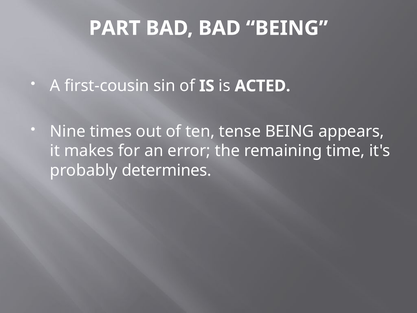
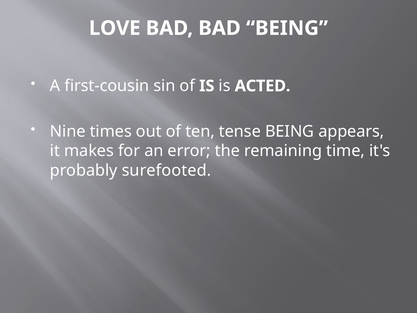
PART: PART -> LOVE
determines: determines -> surefooted
